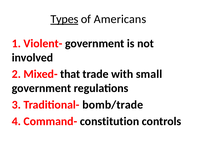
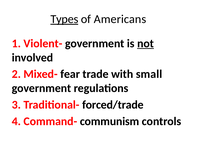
not underline: none -> present
that: that -> fear
bomb/trade: bomb/trade -> forced/trade
constitution: constitution -> communism
